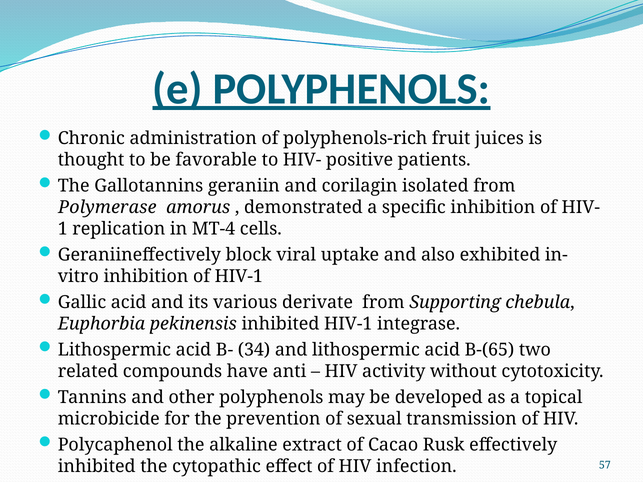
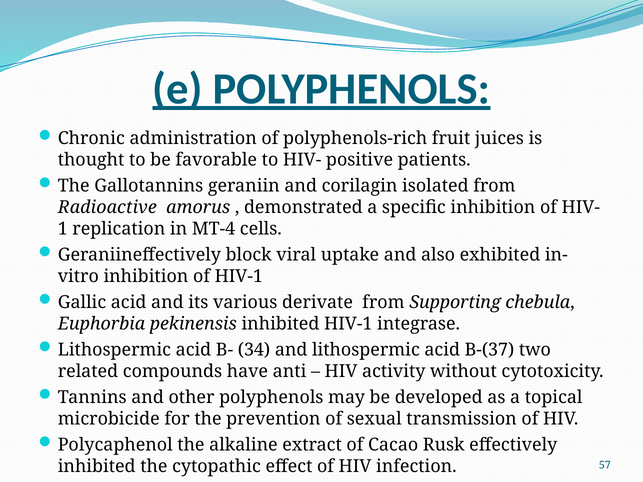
Polymerase: Polymerase -> Radioactive
B-(65: B-(65 -> B-(37
